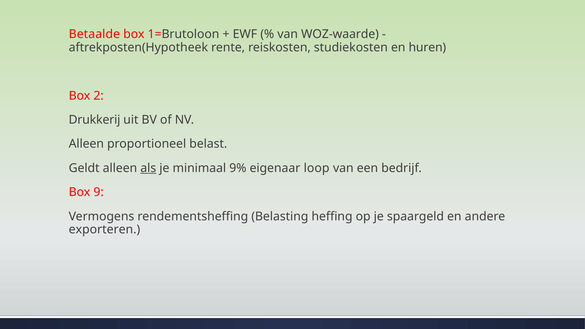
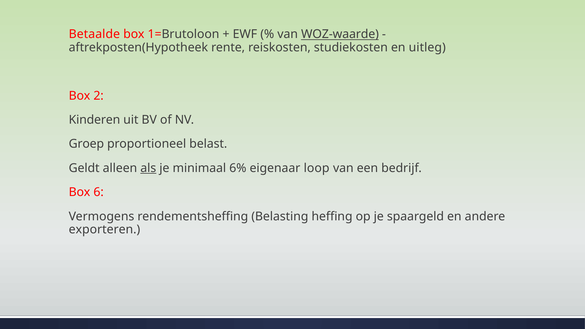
WOZ-waarde underline: none -> present
huren: huren -> uitleg
Drukkerij: Drukkerij -> Kinderen
Alleen at (86, 144): Alleen -> Groep
9%: 9% -> 6%
9: 9 -> 6
